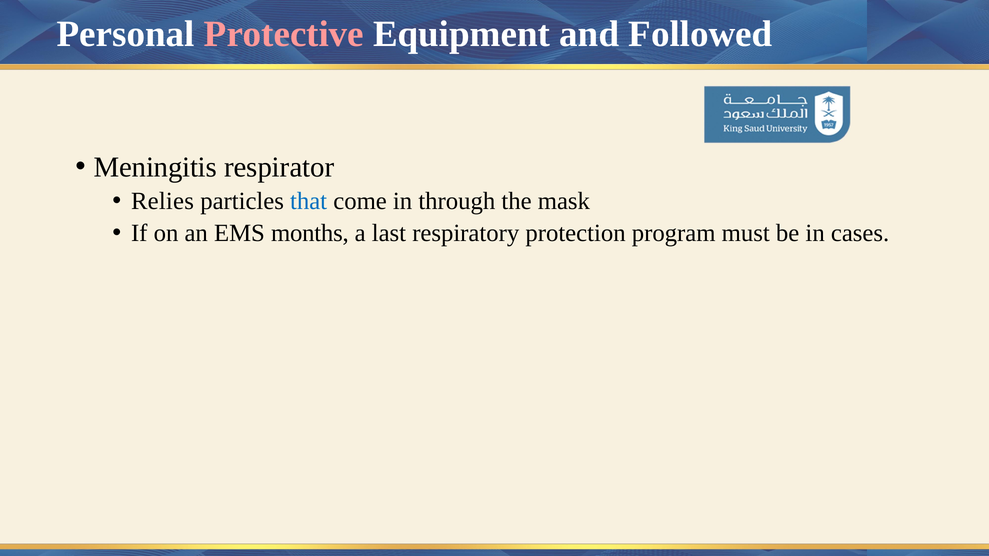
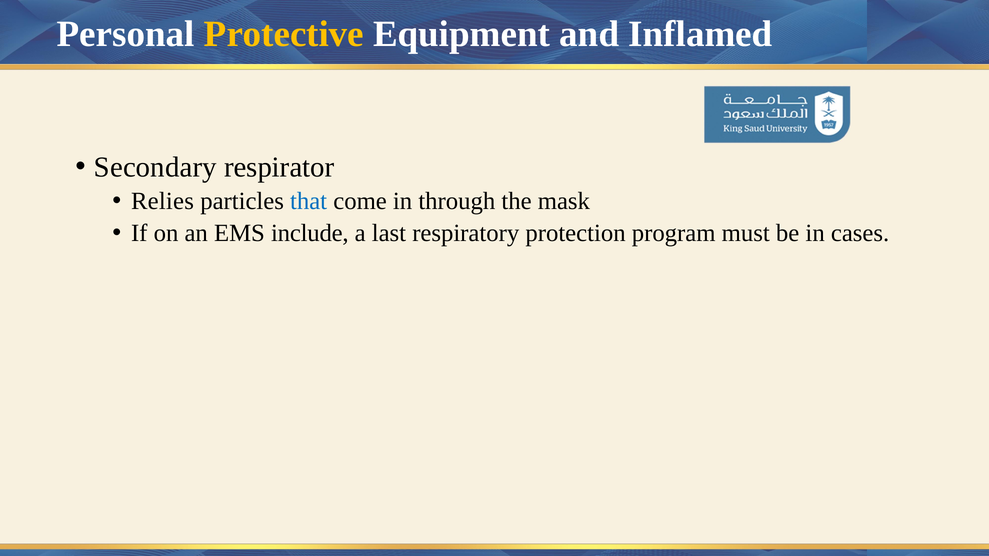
Protective colour: pink -> yellow
Followed: Followed -> Inflamed
Meningitis: Meningitis -> Secondary
months: months -> include
